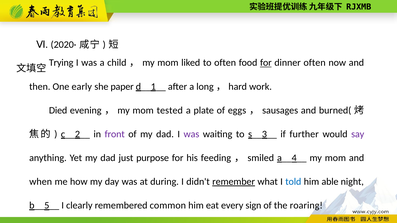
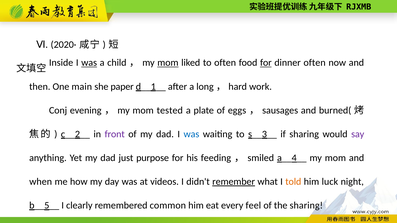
Trying: Trying -> Inside
was at (89, 63) underline: none -> present
mom at (168, 63) underline: none -> present
early: early -> main
Died: Died -> Conj
was at (191, 134) colour: purple -> blue
if further: further -> sharing
during: during -> videos
told colour: blue -> orange
able: able -> luck
sign: sign -> feel
the roaring: roaring -> sharing
